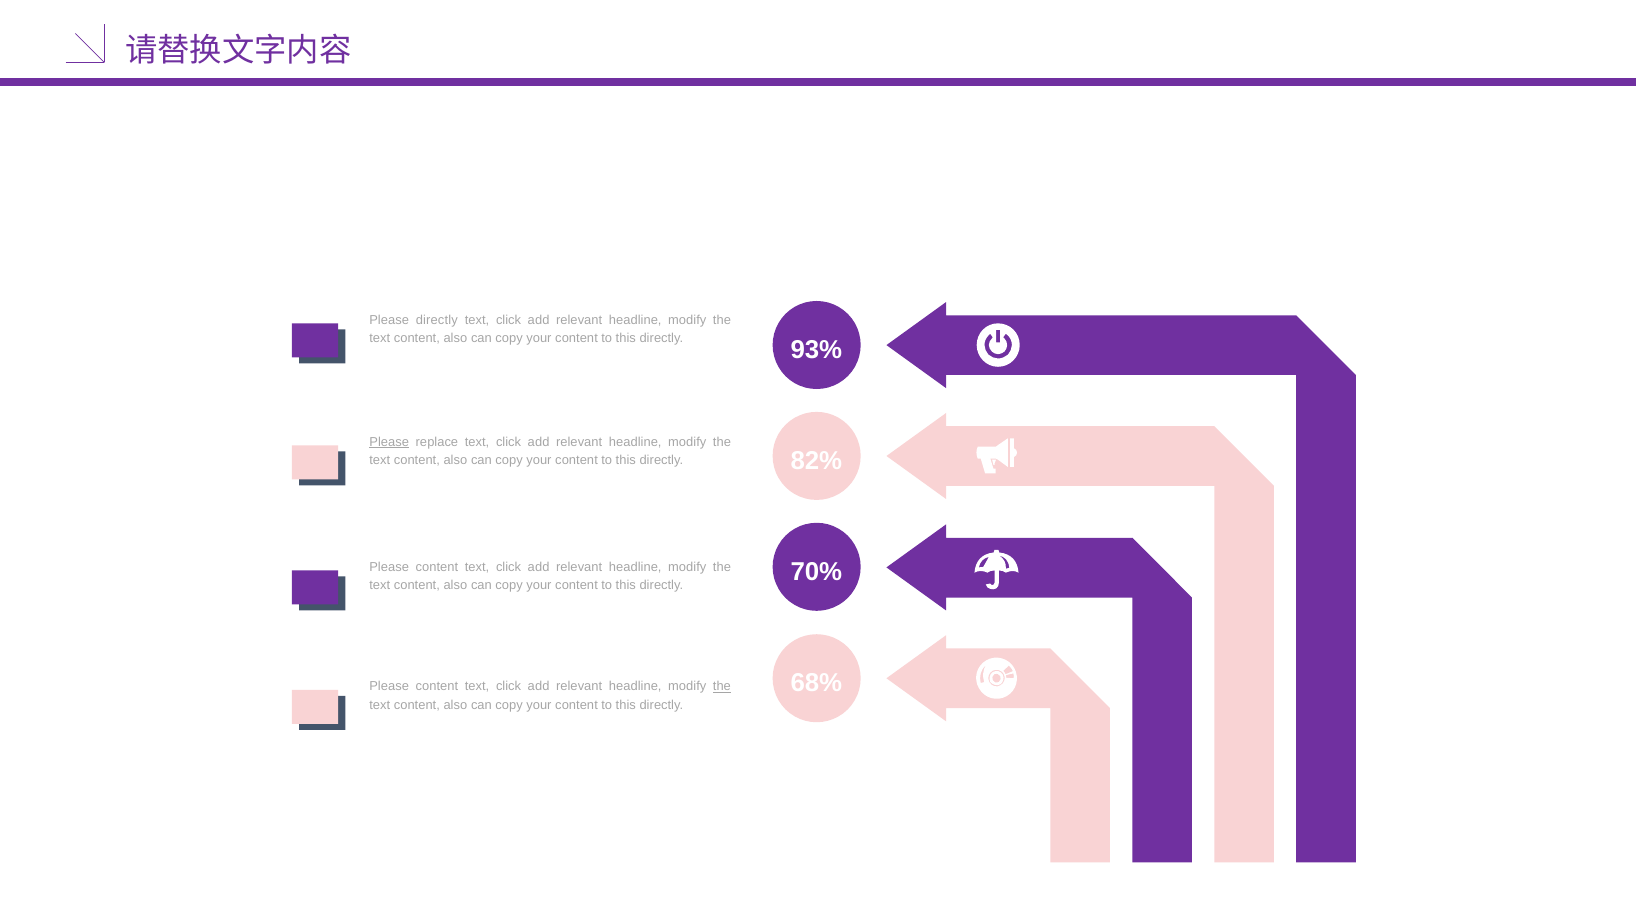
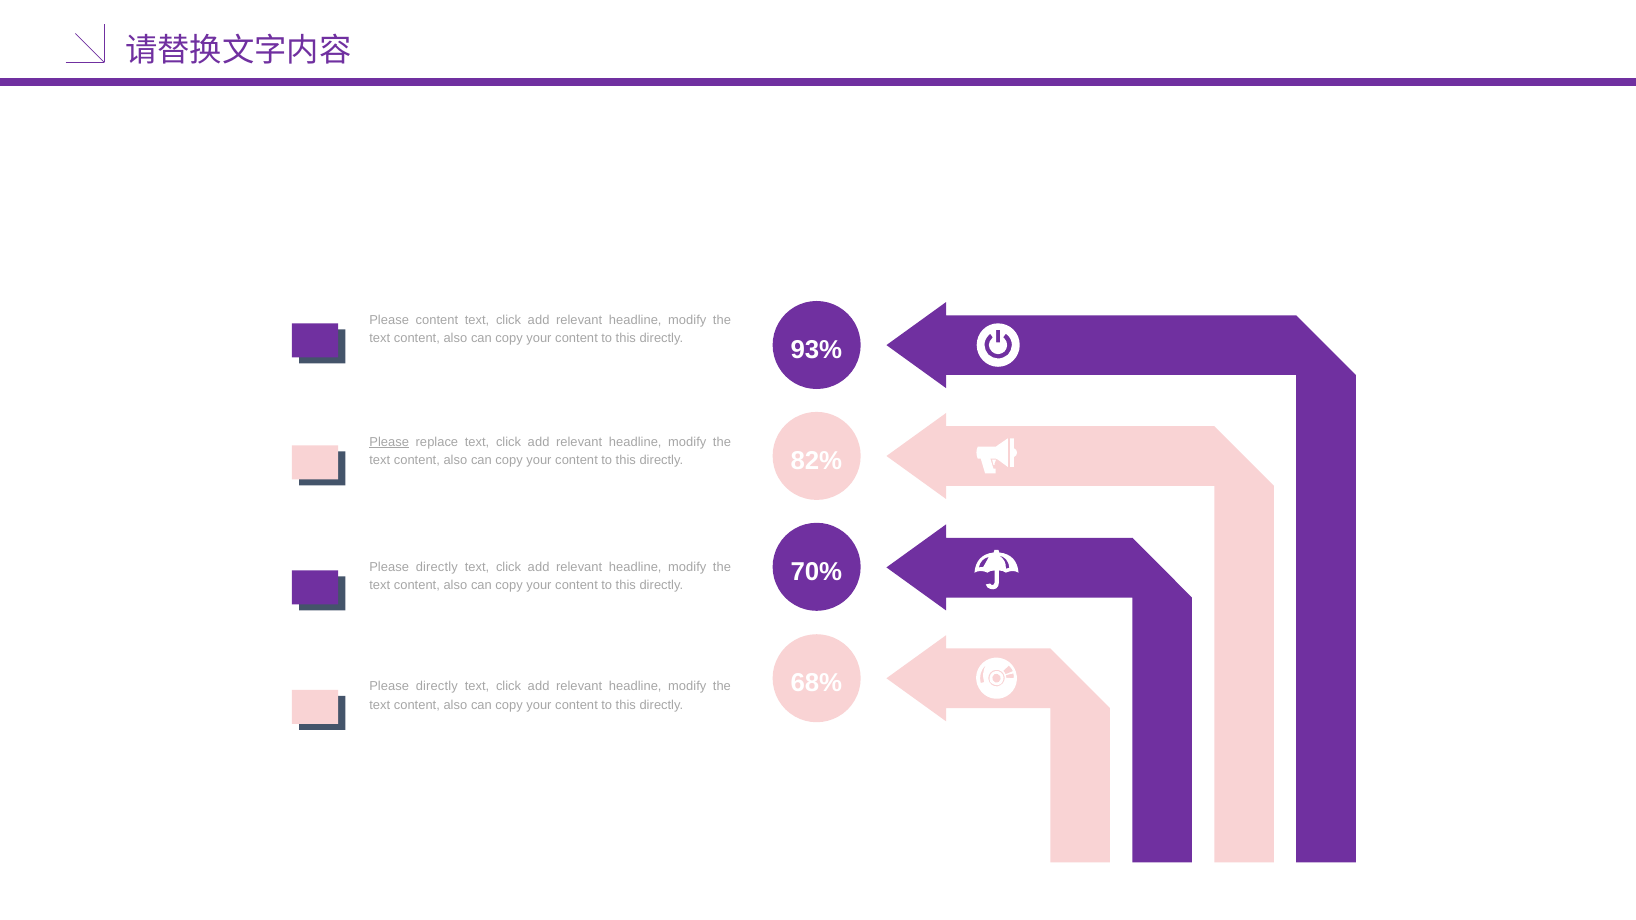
Please directly: directly -> content
content at (437, 567): content -> directly
content at (437, 687): content -> directly
the at (722, 687) underline: present -> none
